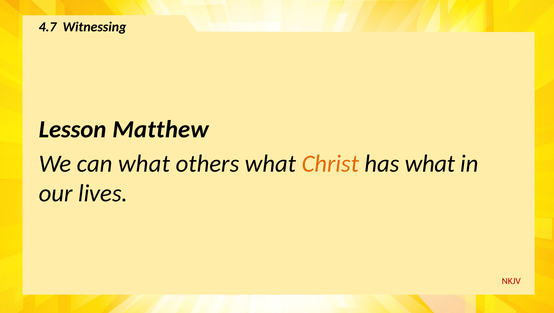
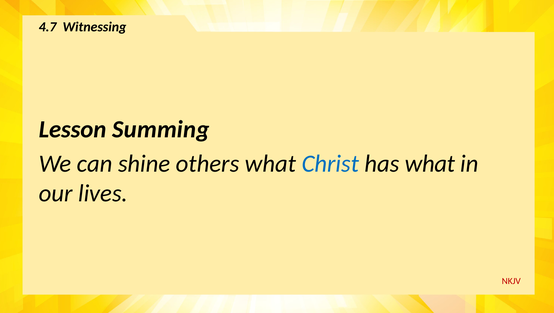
Matthew: Matthew -> Summing
can what: what -> shine
Christ colour: orange -> blue
